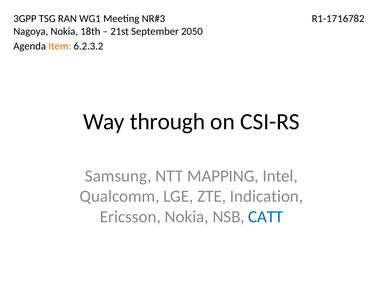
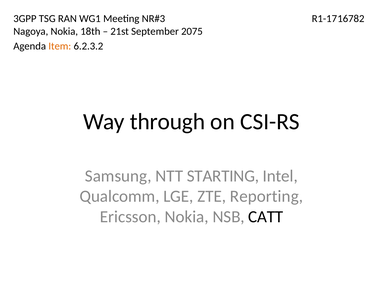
2050: 2050 -> 2075
MAPPING: MAPPING -> STARTING
Indication: Indication -> Reporting
CATT colour: blue -> black
